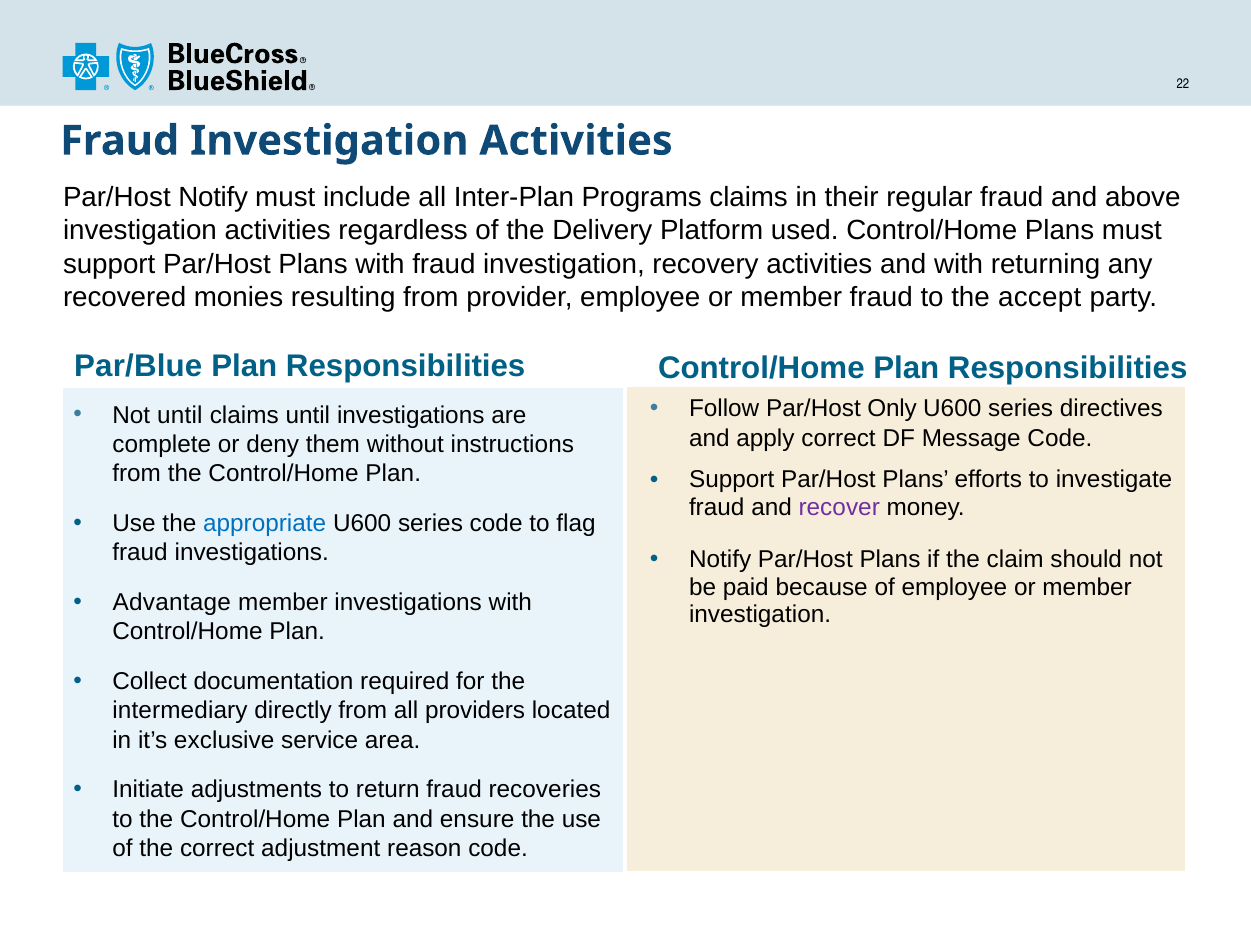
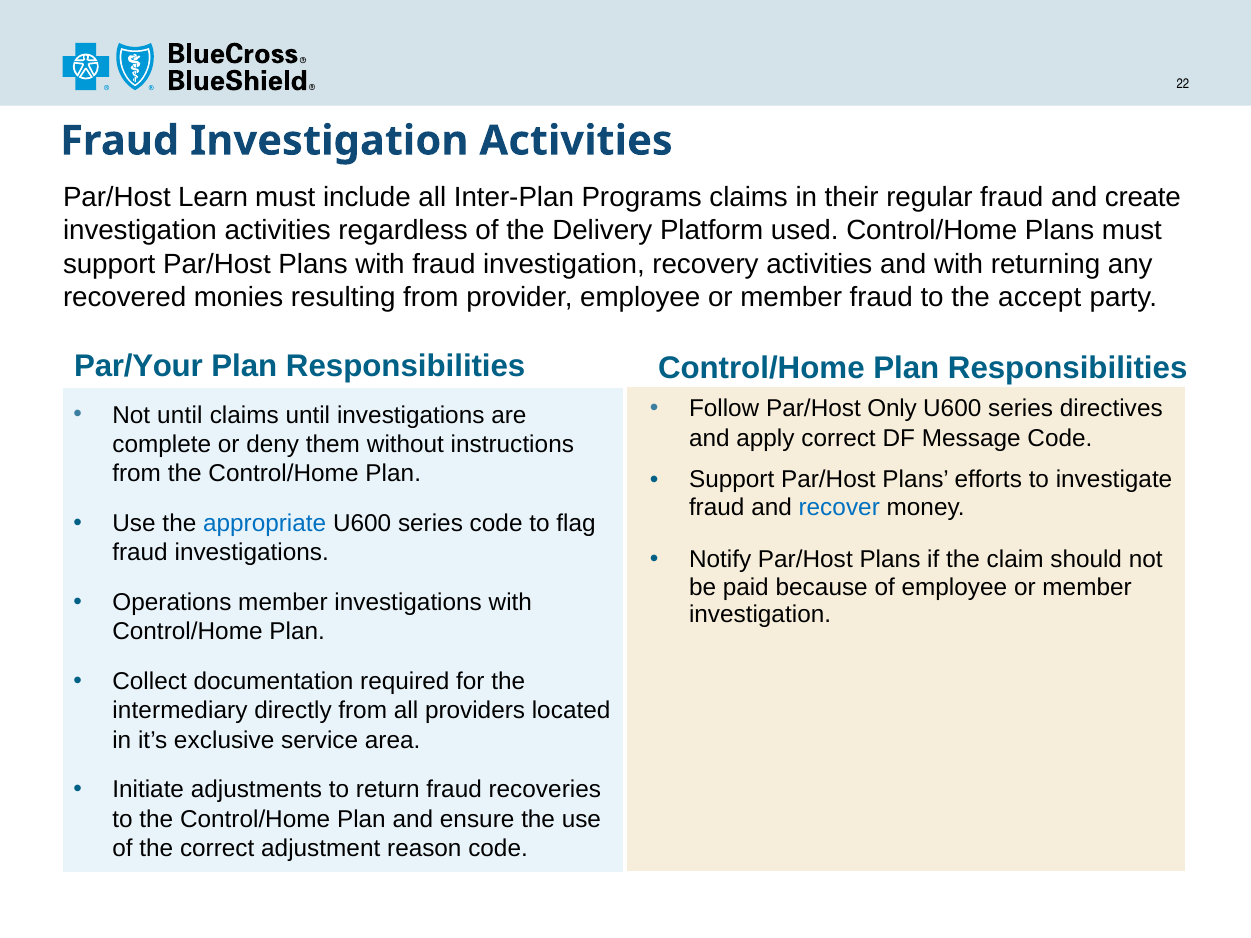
Par/Host Notify: Notify -> Learn
above: above -> create
Par/Blue: Par/Blue -> Par/Your
recover colour: purple -> blue
Advantage: Advantage -> Operations
